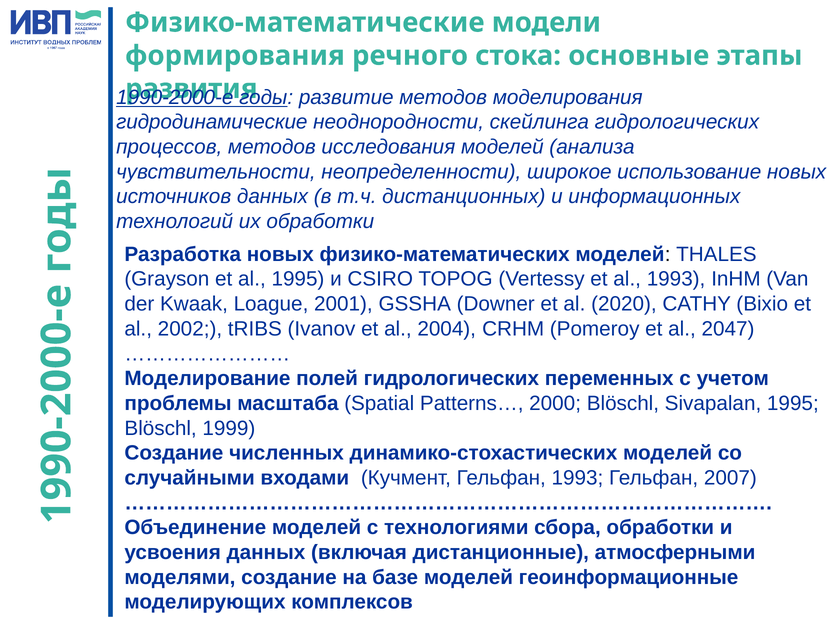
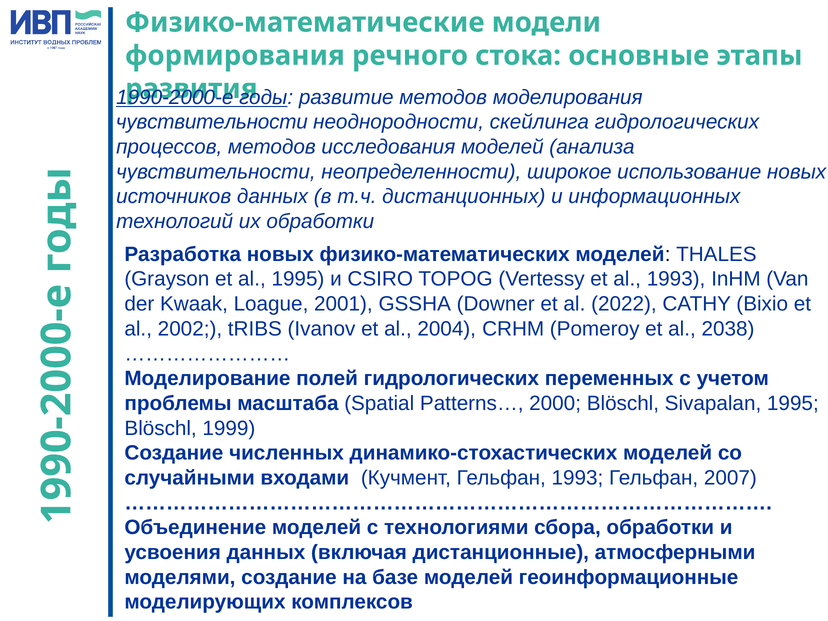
гидродинамические at (212, 122): гидродинамические -> чувствительности
2020: 2020 -> 2022
2047: 2047 -> 2038
